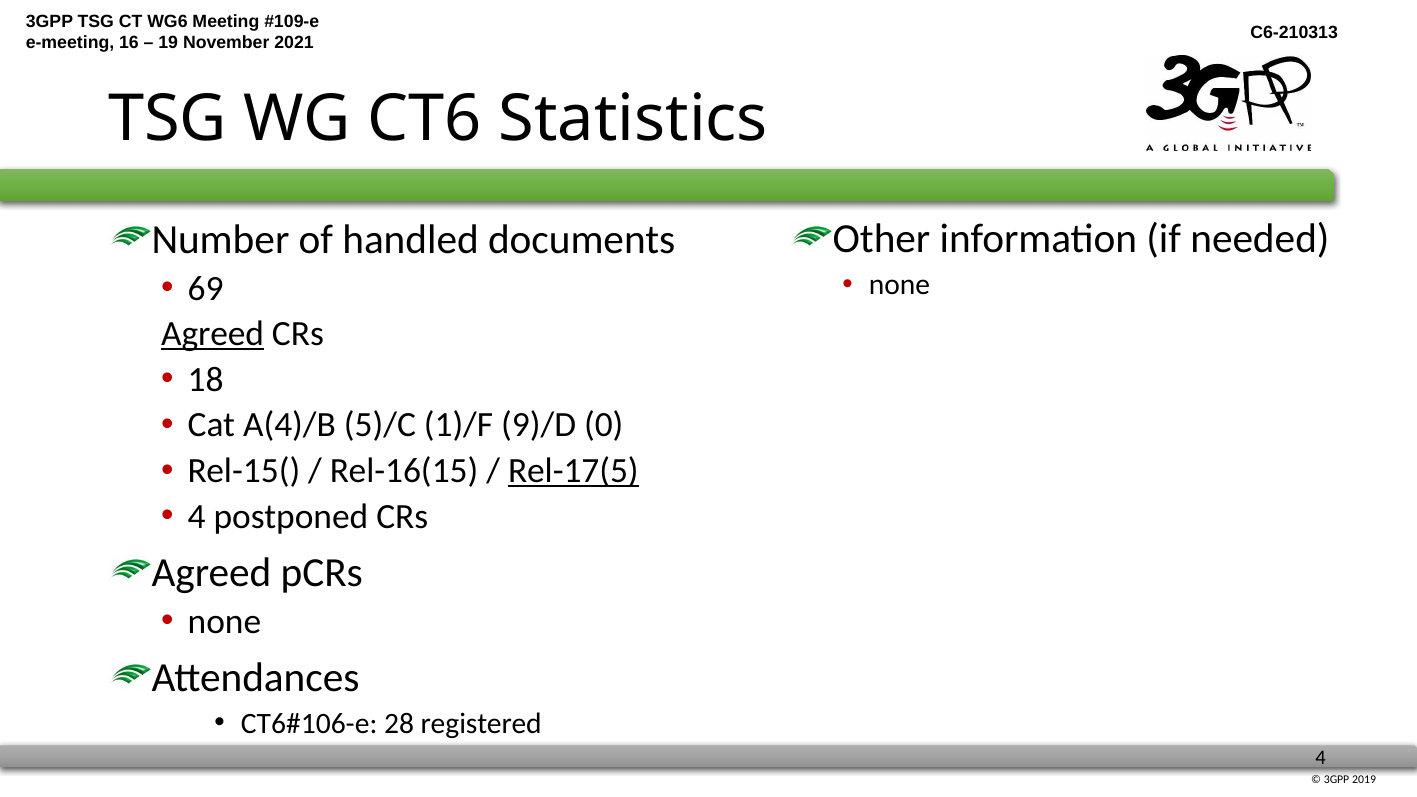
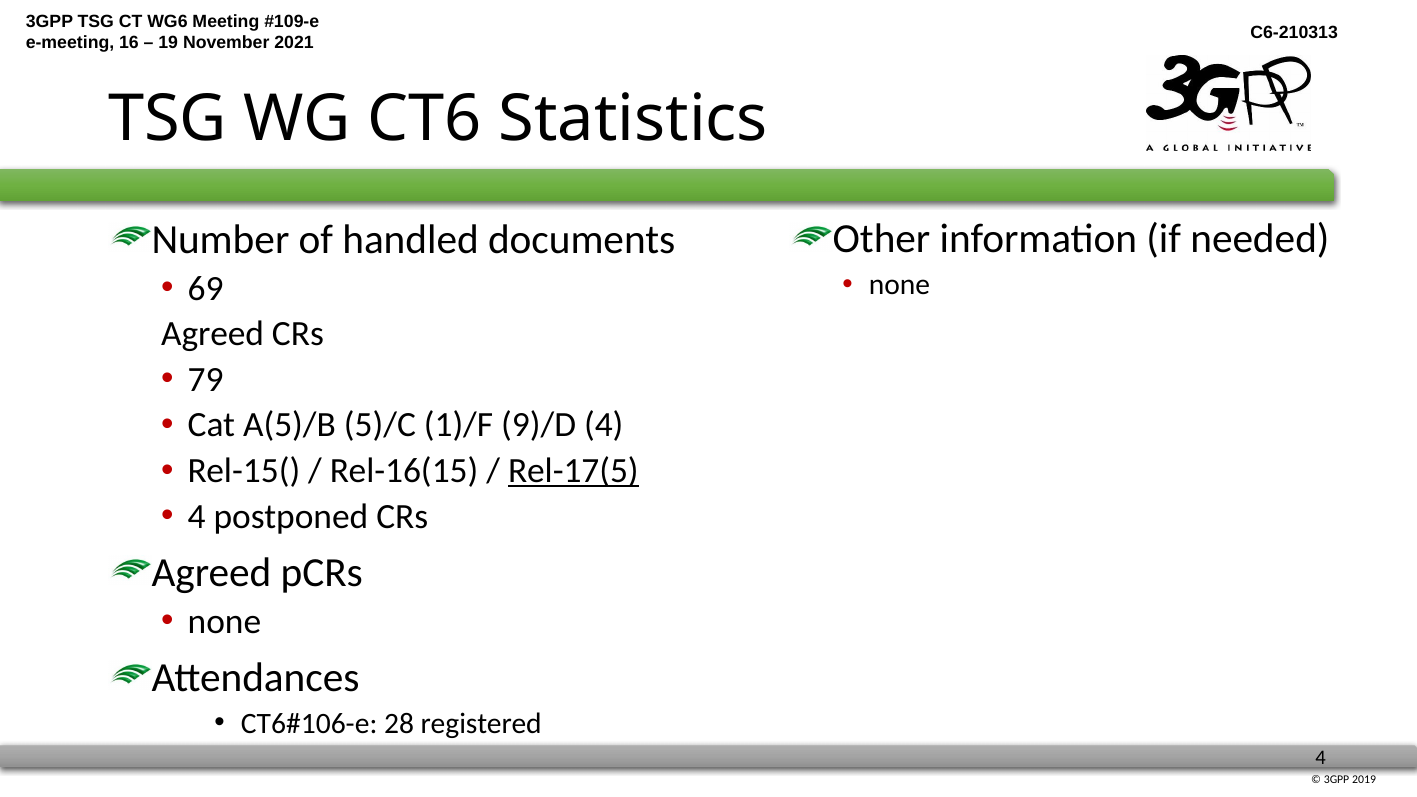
Agreed at (213, 334) underline: present -> none
18: 18 -> 79
A(4)/B: A(4)/B -> A(5)/B
9)/D 0: 0 -> 4
